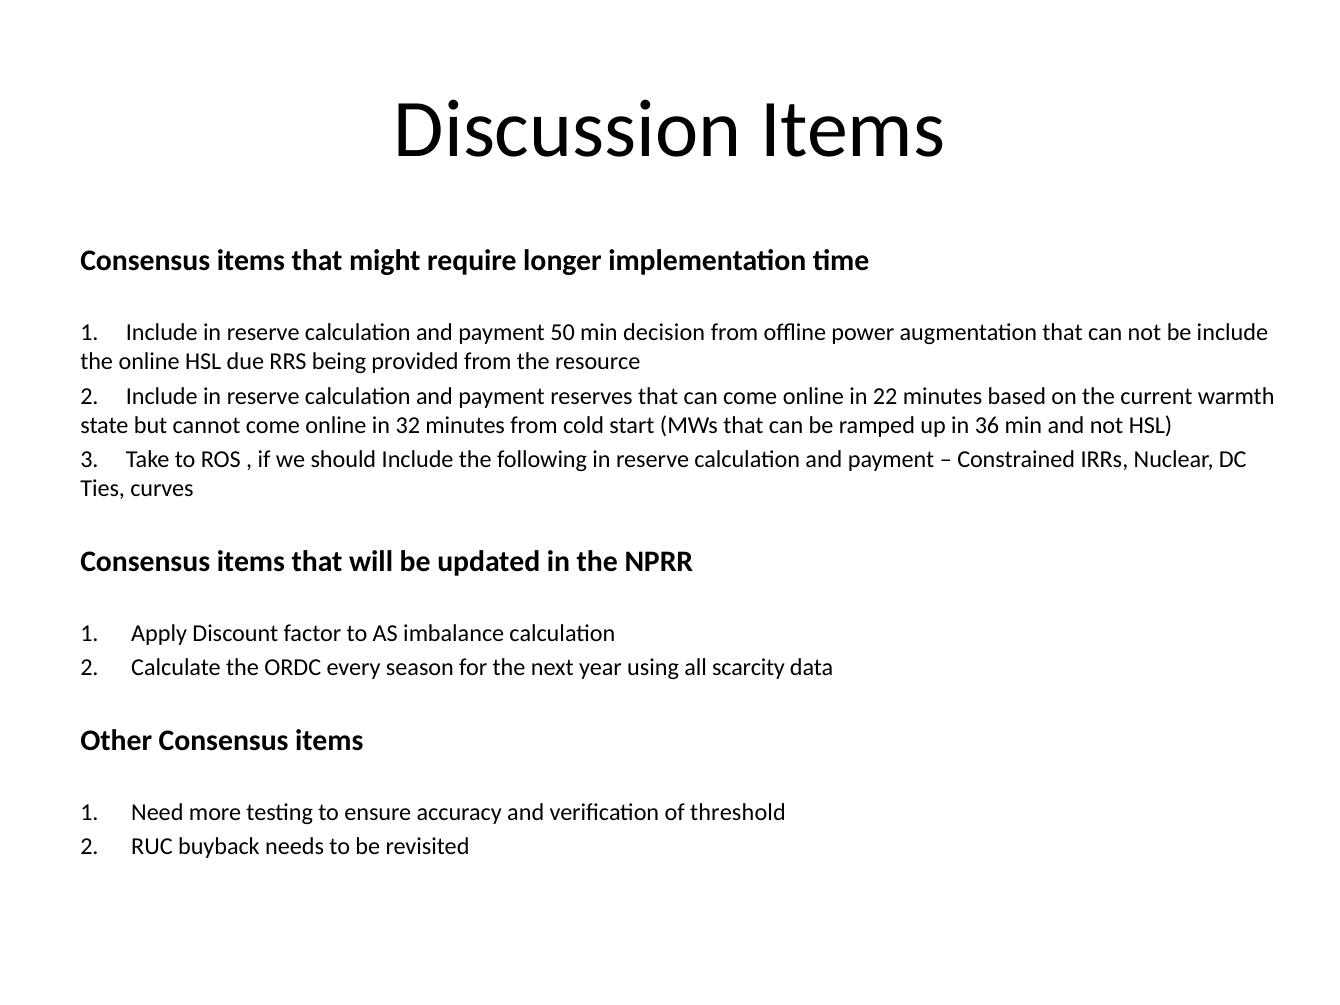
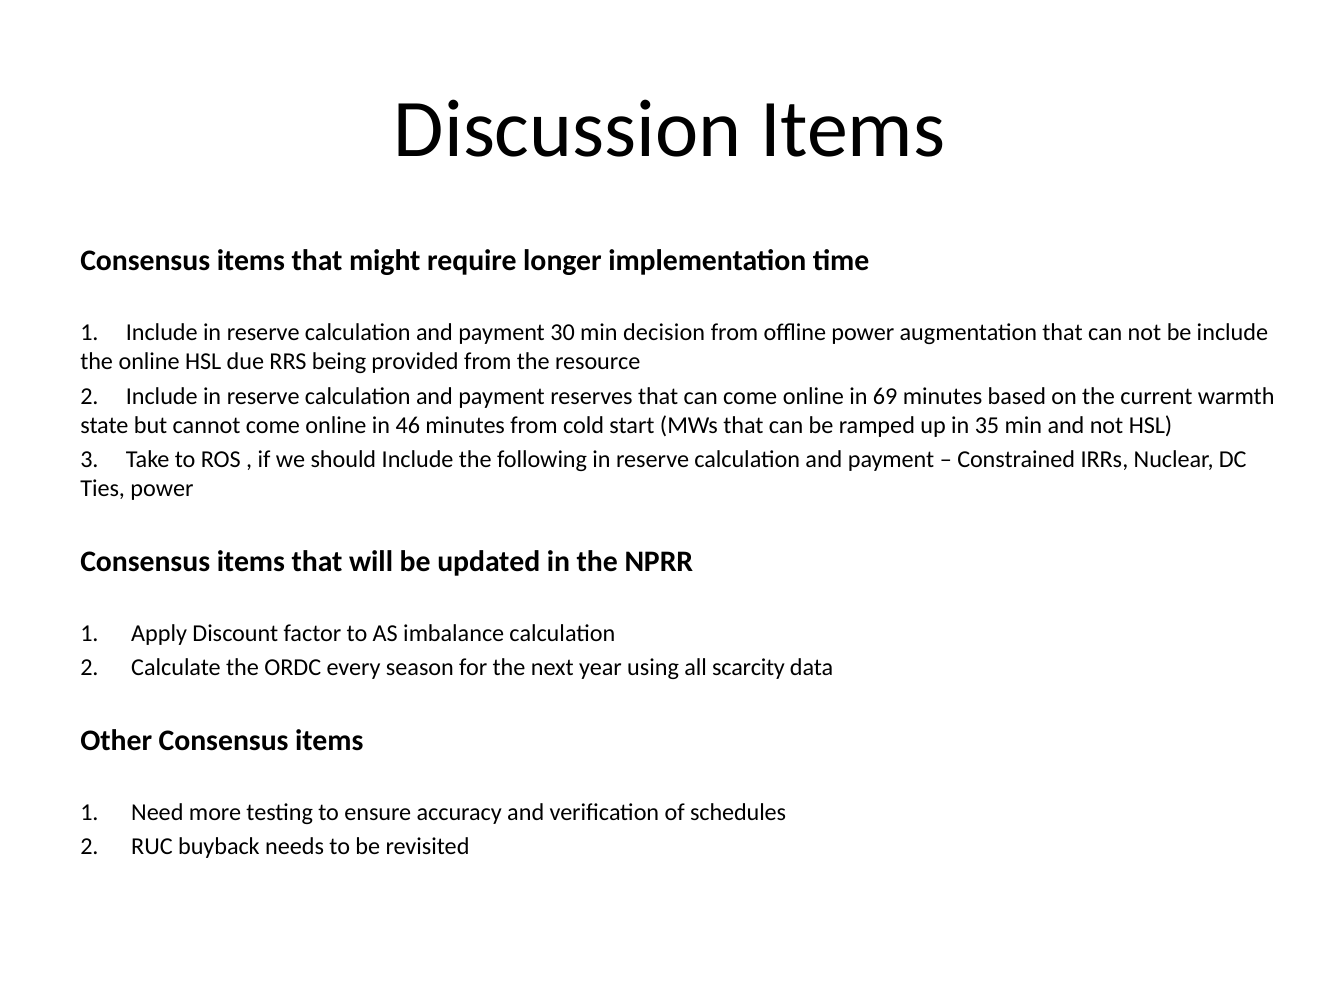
50: 50 -> 30
22: 22 -> 69
32: 32 -> 46
36: 36 -> 35
Ties curves: curves -> power
threshold: threshold -> schedules
